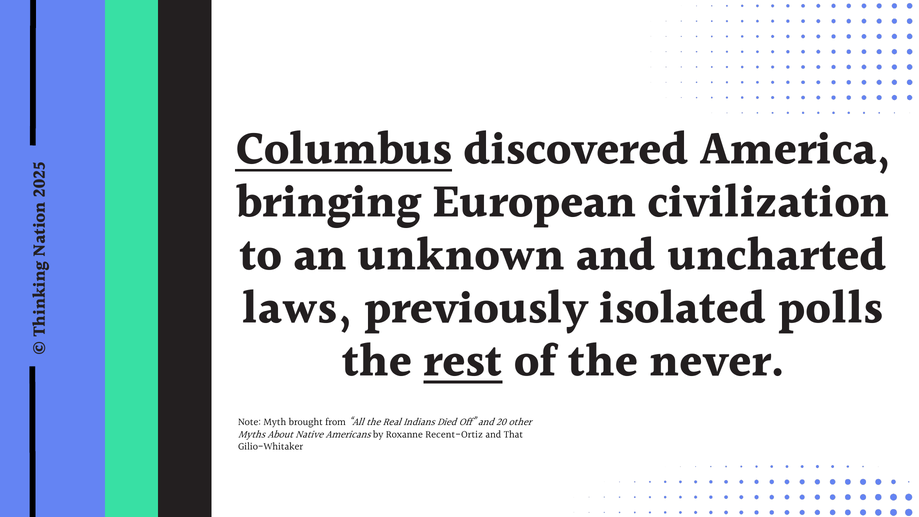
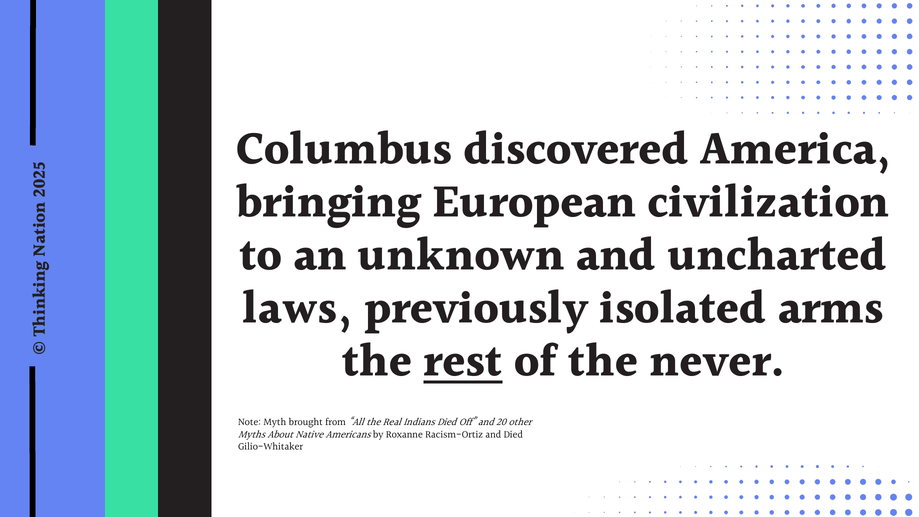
Columbus underline: present -> none
polls: polls -> arms
Recent-Ortiz: Recent-Ortiz -> Racism-Ortiz
and That: That -> Died
